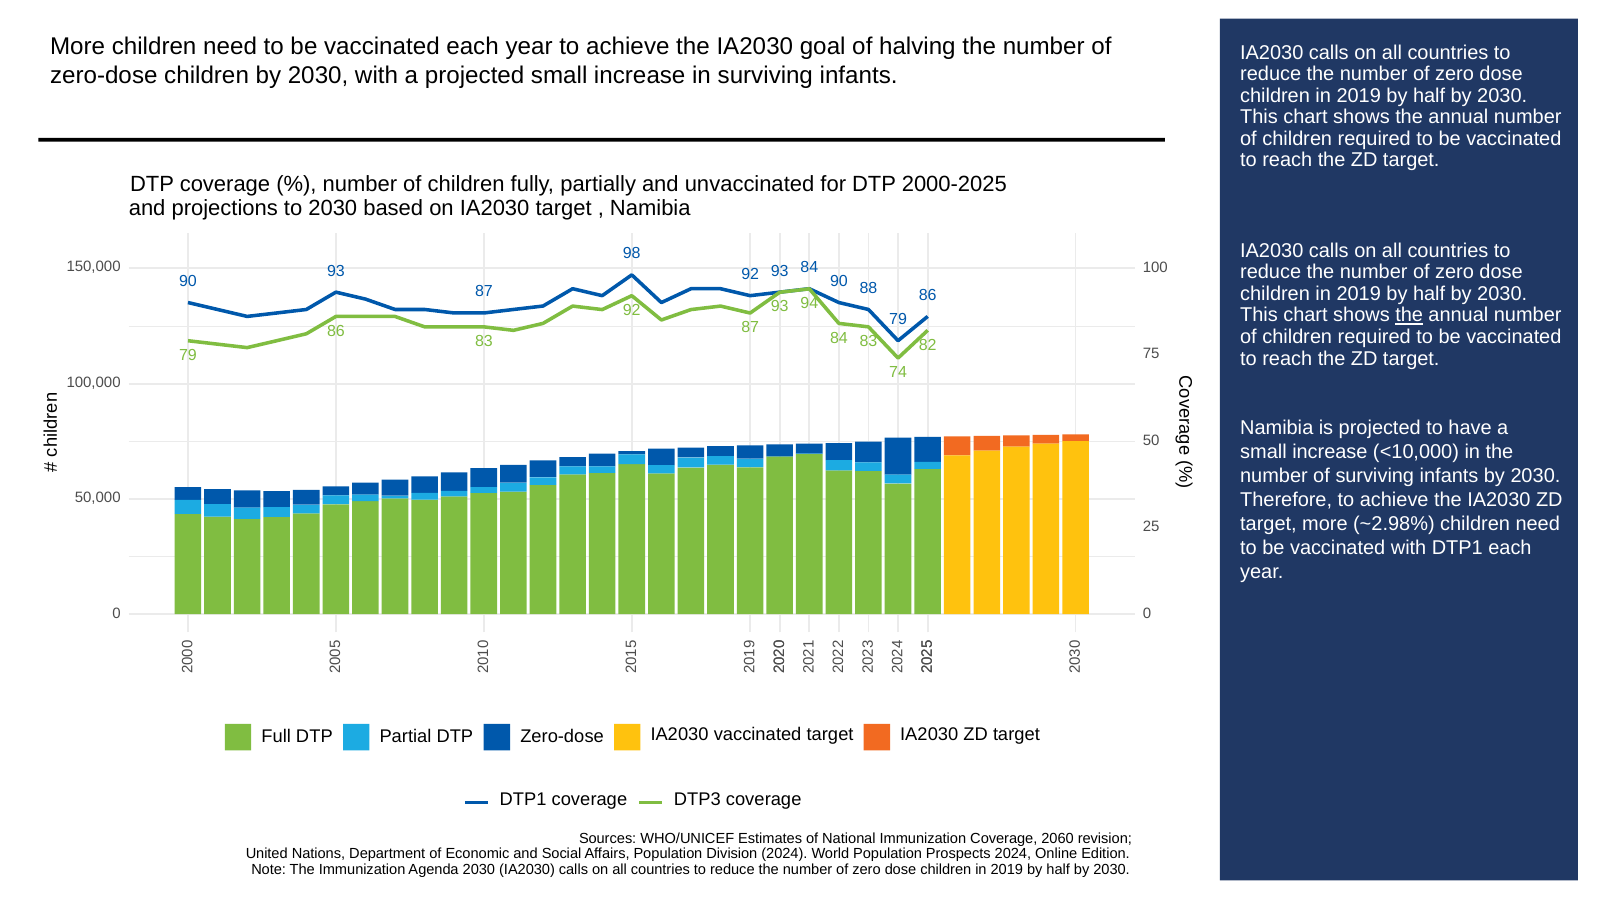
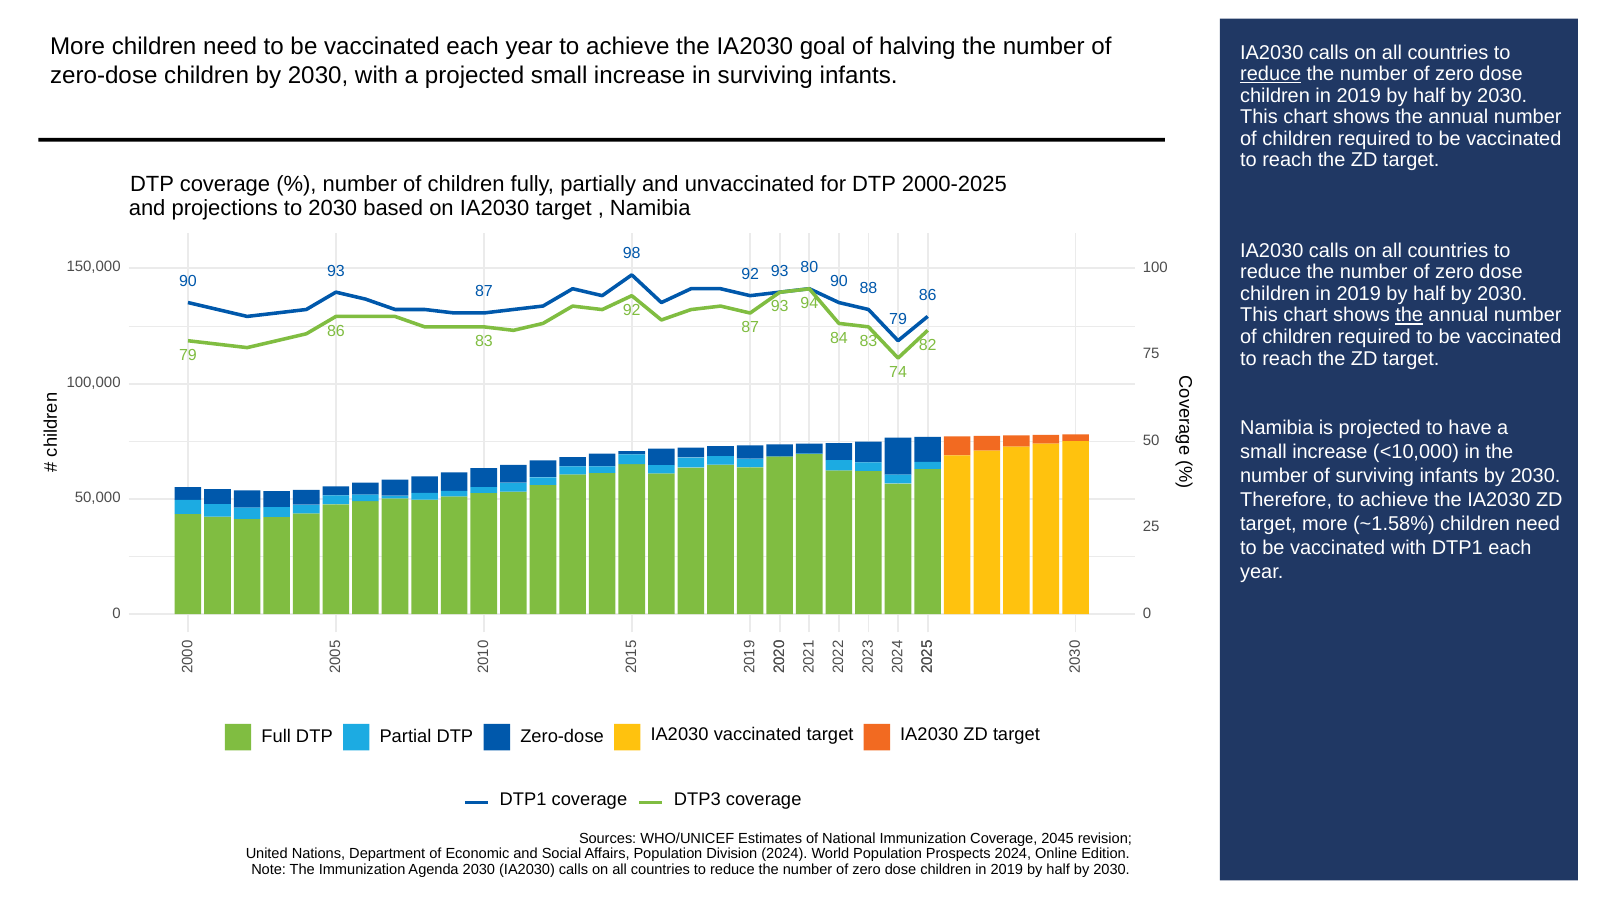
reduce at (1271, 74) underline: none -> present
93 84: 84 -> 80
~2.98%: ~2.98% -> ~1.58%
2060: 2060 -> 2045
